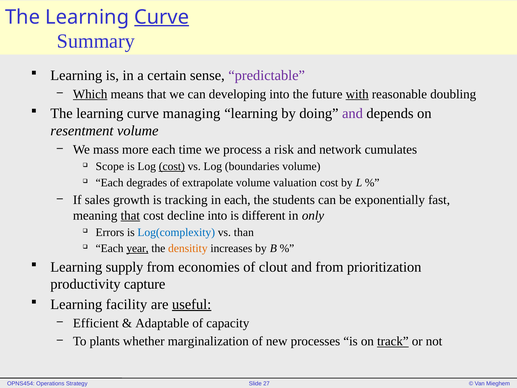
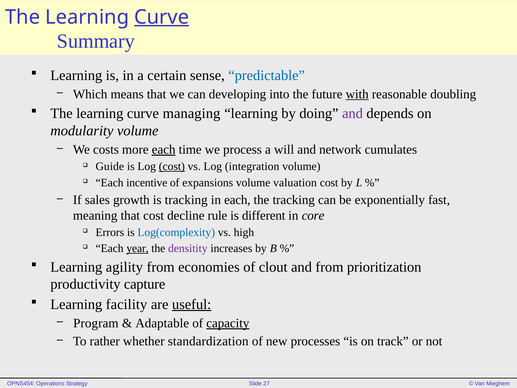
predictable colour: purple -> blue
Which underline: present -> none
resentment: resentment -> modularity
mass: mass -> costs
each at (164, 150) underline: none -> present
risk: risk -> will
Scope: Scope -> Guide
boundaries: boundaries -> integration
degrades: degrades -> incentive
extrapolate: extrapolate -> expansions
the students: students -> tracking
that at (130, 215) underline: present -> none
decline into: into -> rule
only: only -> core
than: than -> high
densitity colour: orange -> purple
supply: supply -> agility
Efficient: Efficient -> Program
capacity underline: none -> present
plants: plants -> rather
marginalization: marginalization -> standardization
track underline: present -> none
